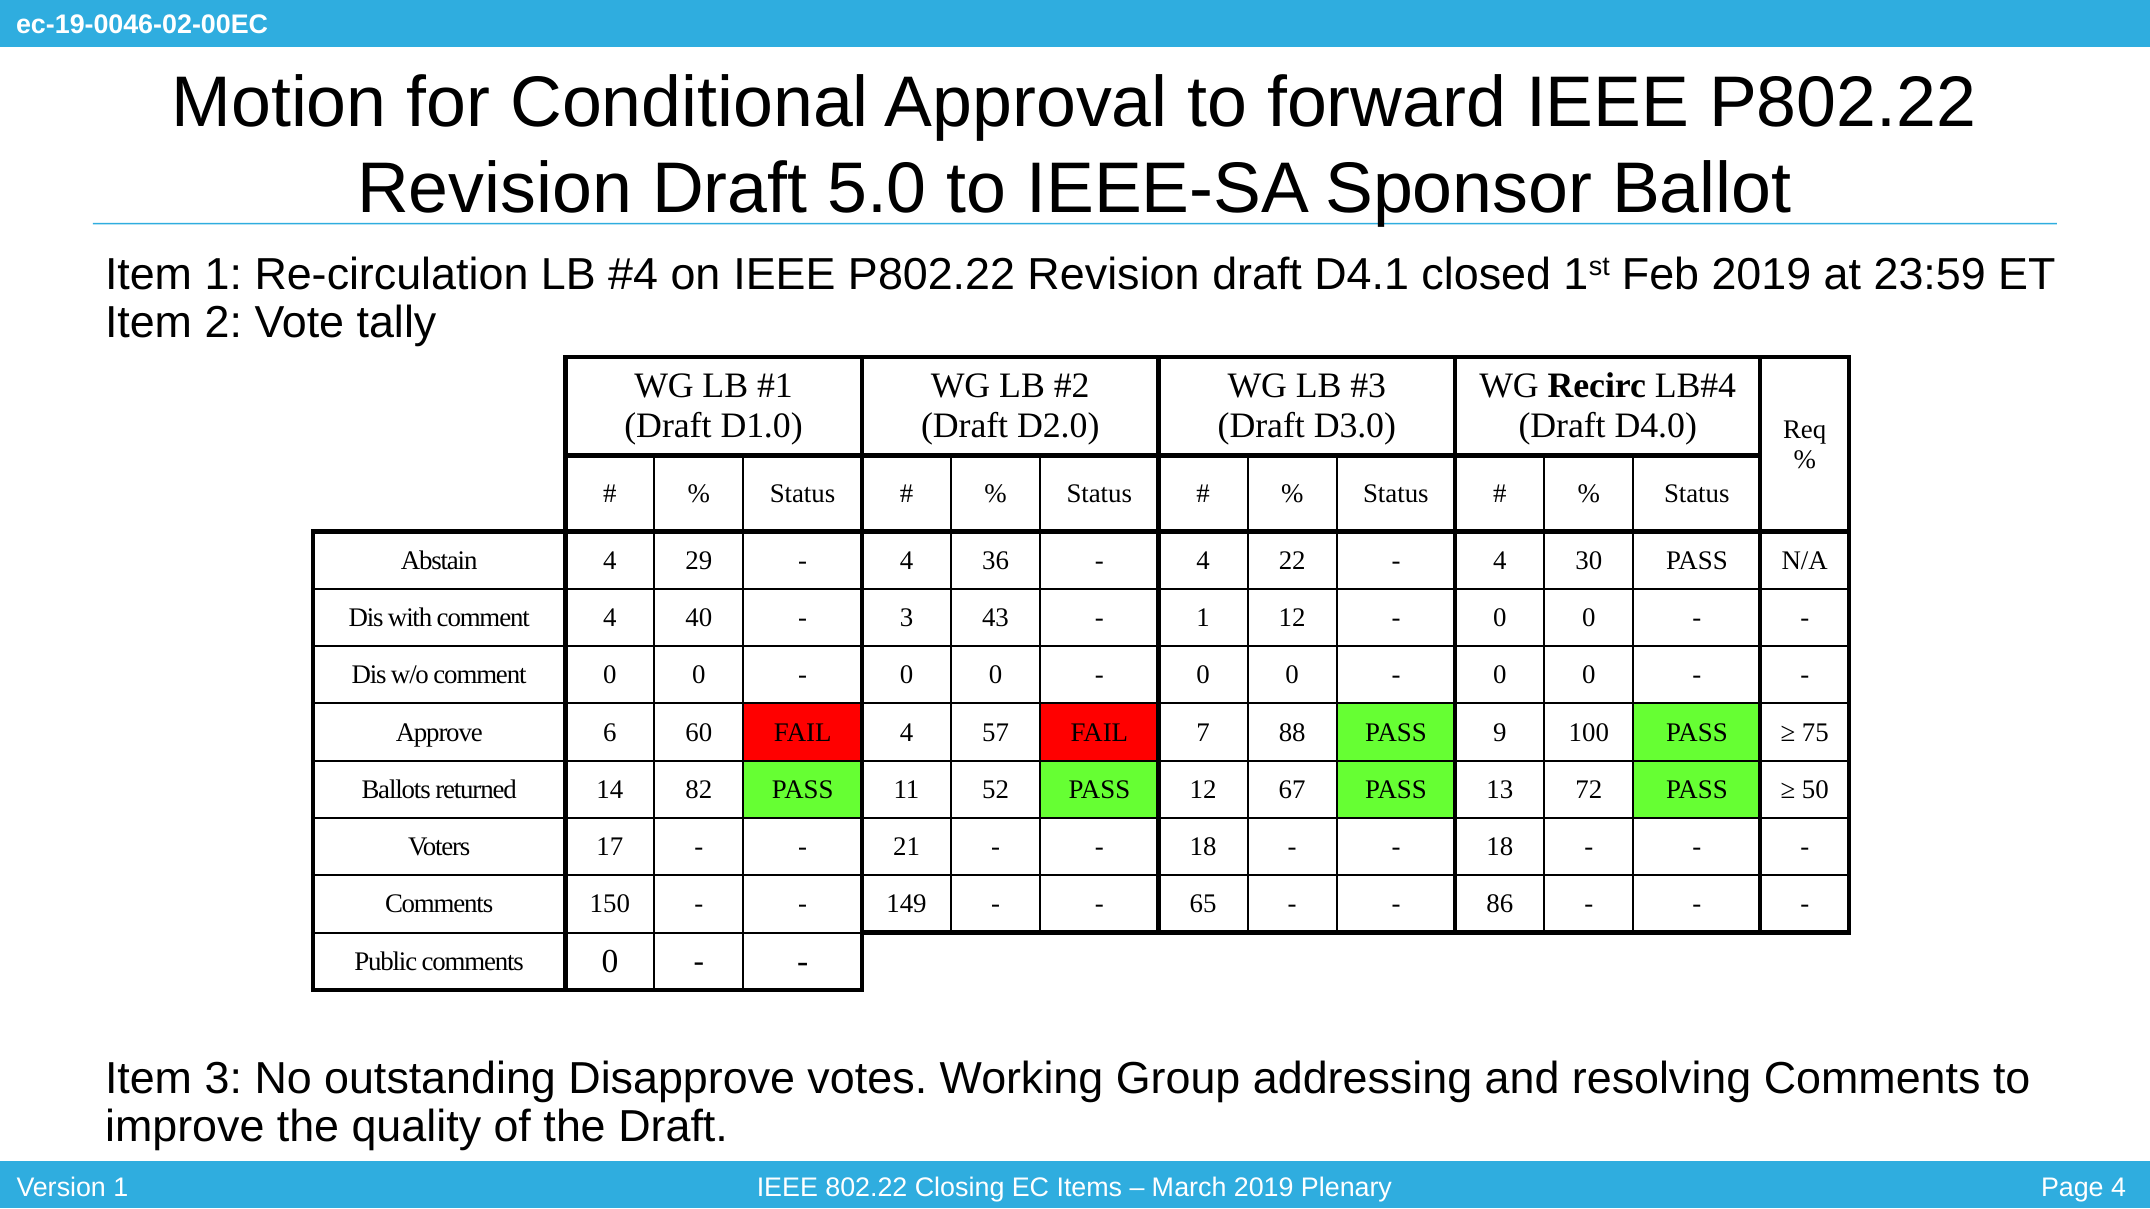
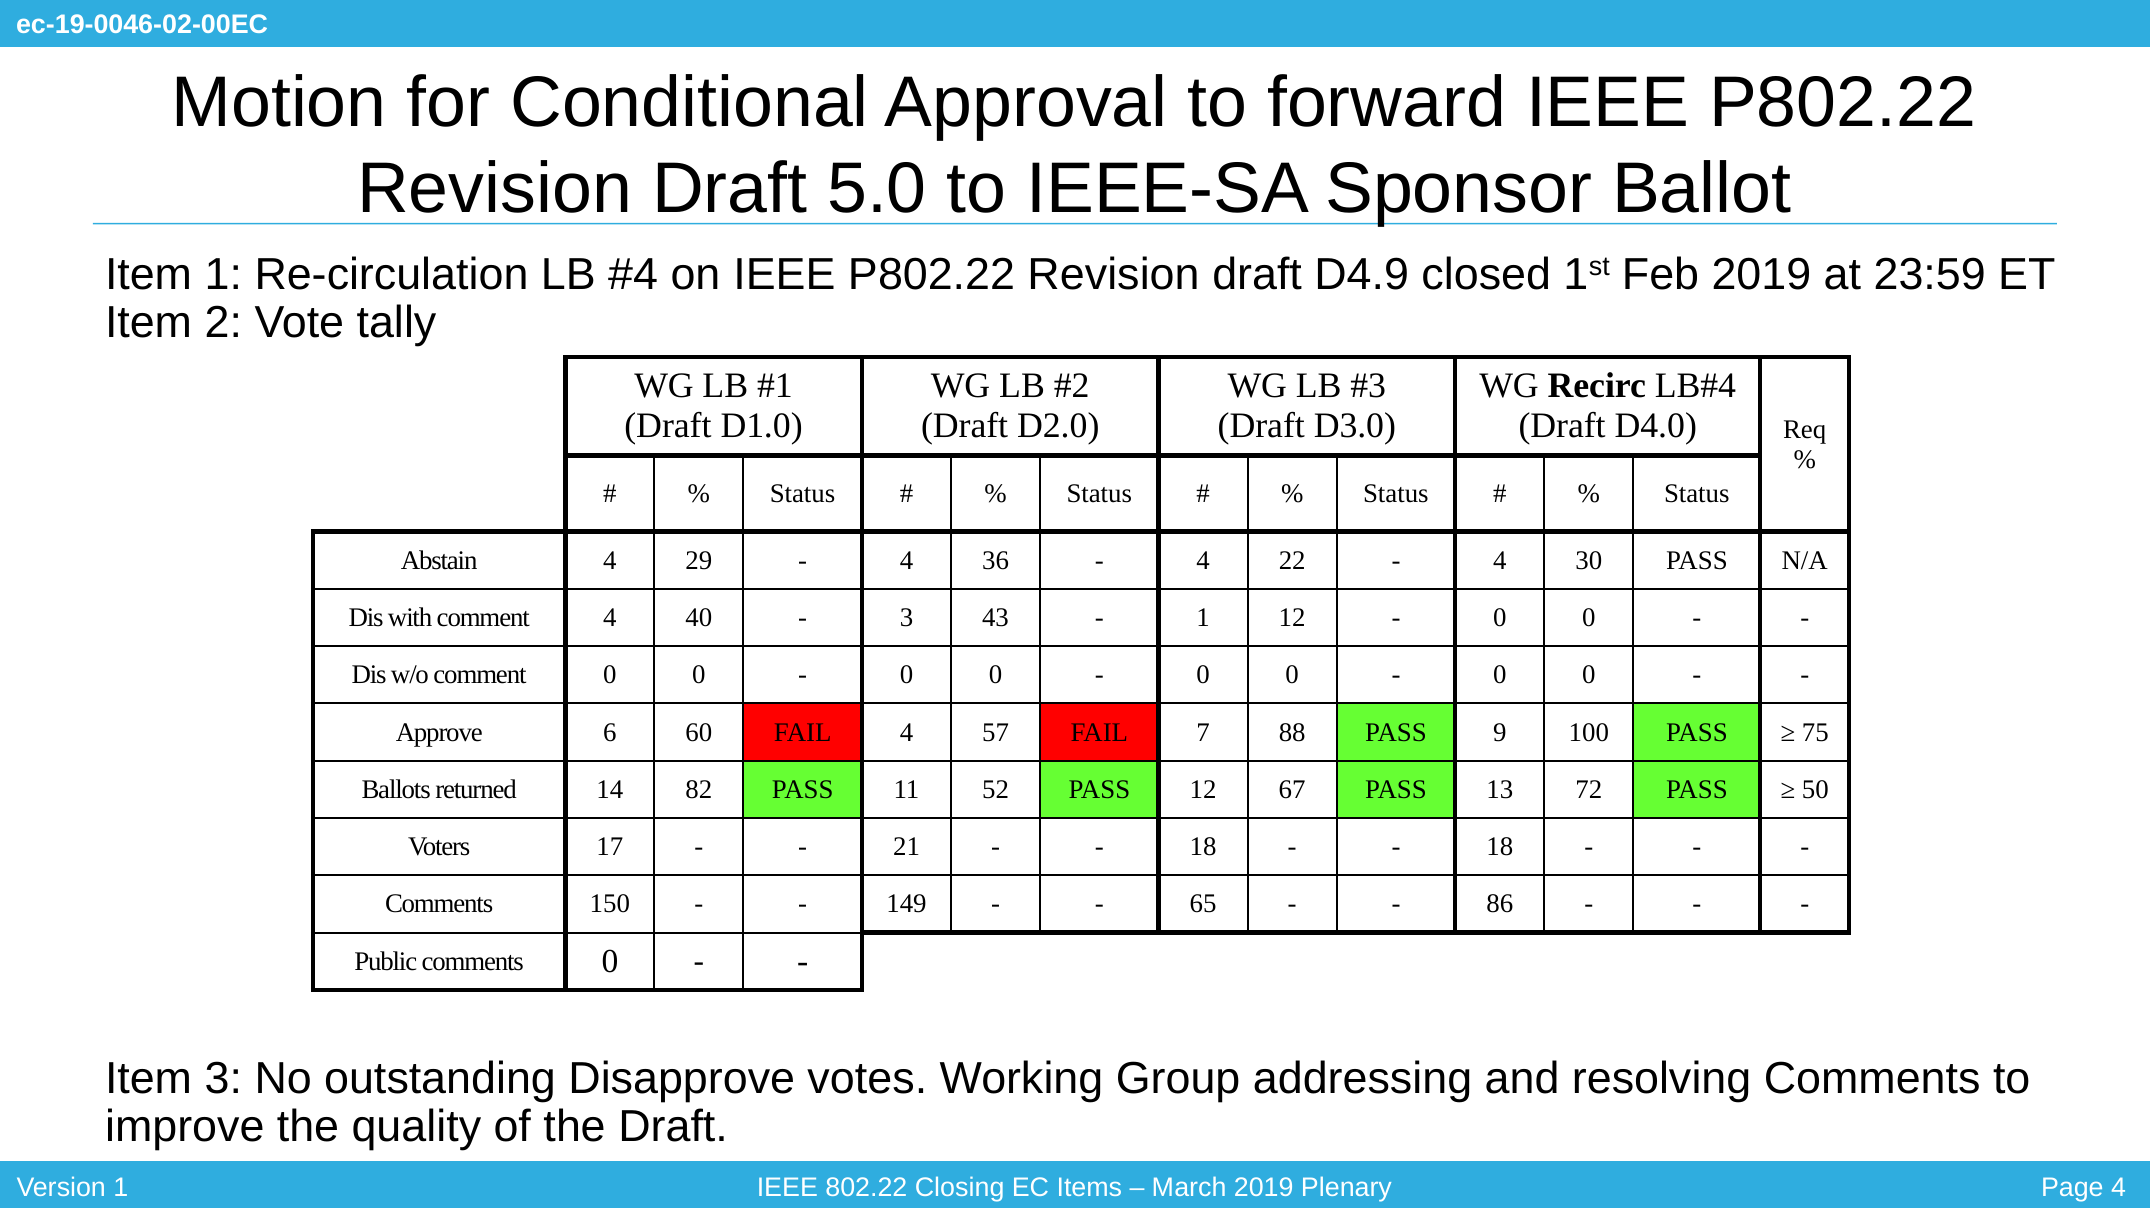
D4.1: D4.1 -> D4.9
